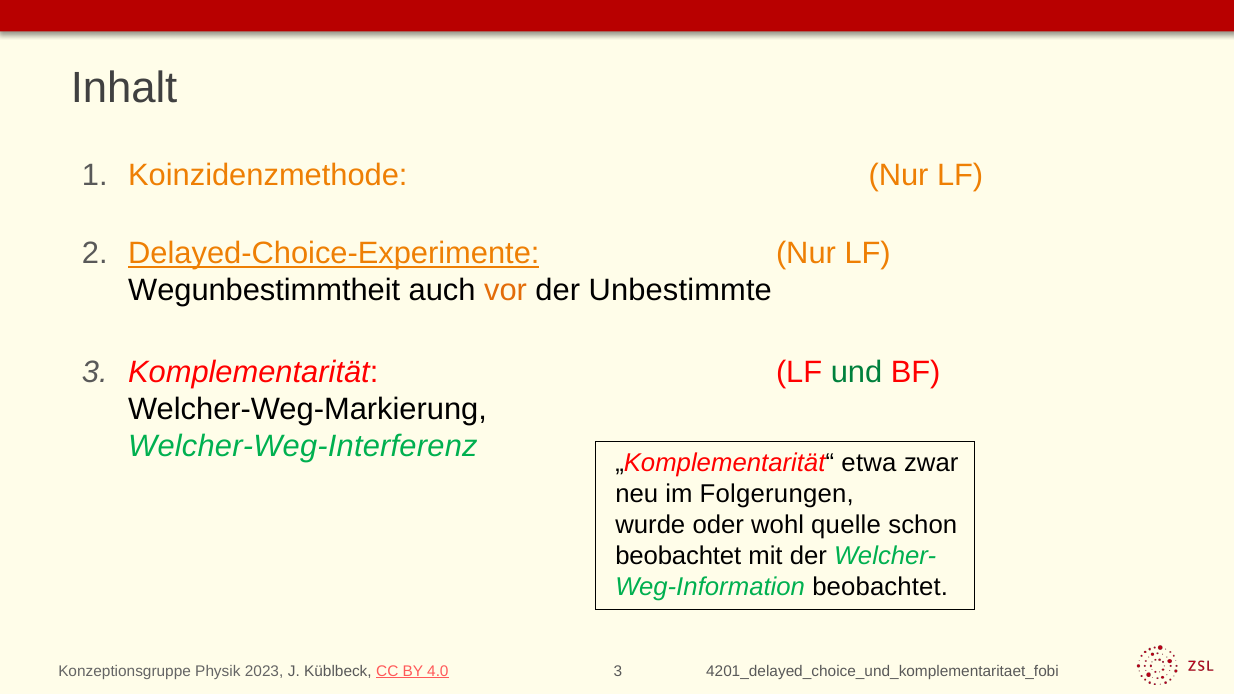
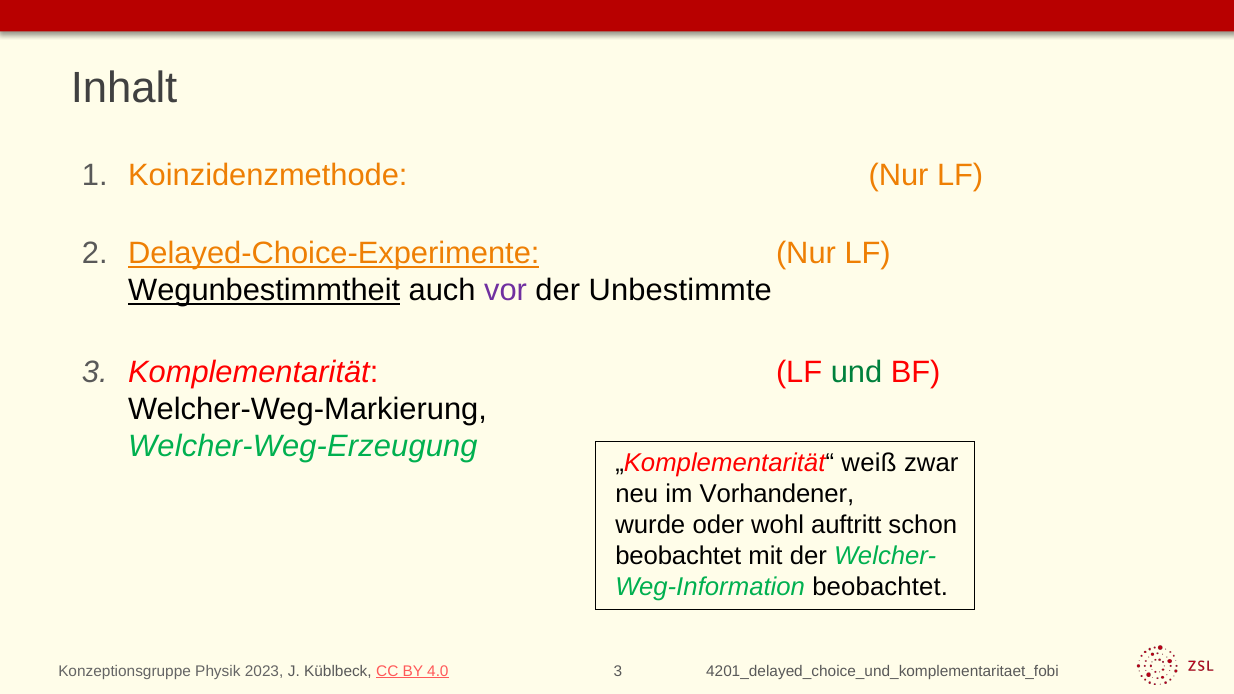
Wegunbestimmtheit underline: none -> present
vor colour: orange -> purple
Welcher-Weg-Interferenz: Welcher-Weg-Interferenz -> Welcher-Weg-Erzeugung
etwa: etwa -> weiß
Folgerungen: Folgerungen -> Vorhandener
quelle: quelle -> auftritt
